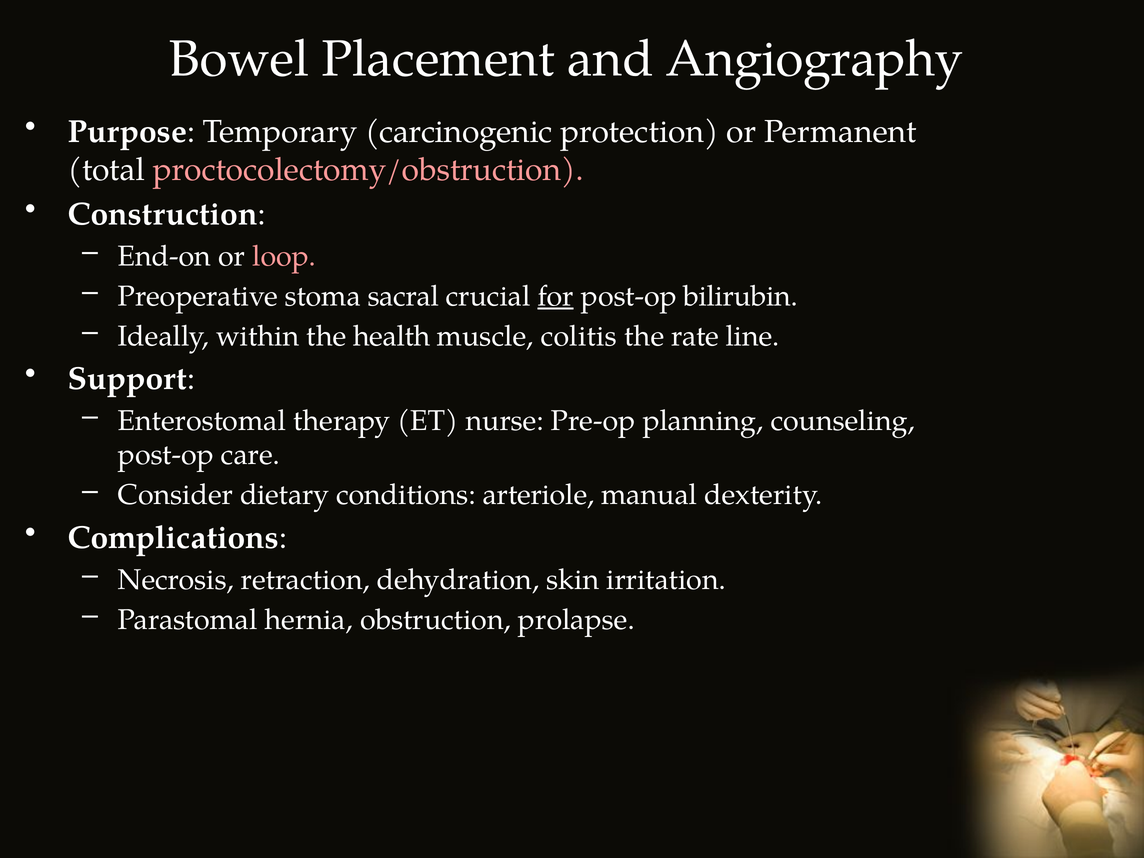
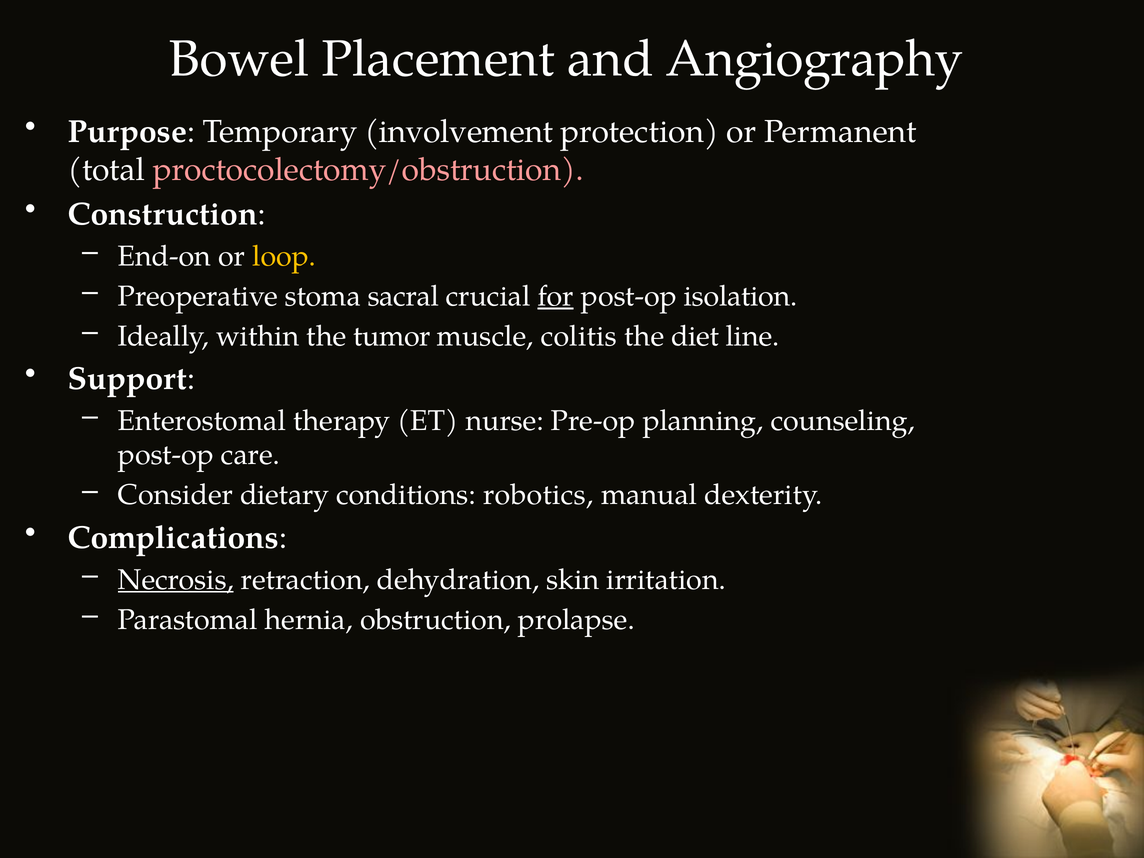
carcinogenic: carcinogenic -> involvement
loop colour: pink -> yellow
bilirubin: bilirubin -> isolation
health: health -> tumor
rate: rate -> diet
arteriole: arteriole -> robotics
Necrosis underline: none -> present
